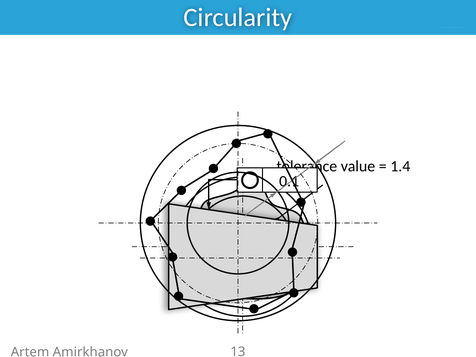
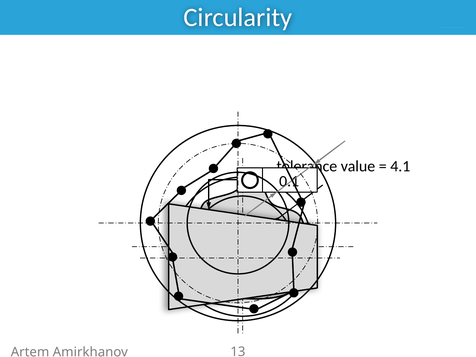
1.4: 1.4 -> 4.1
